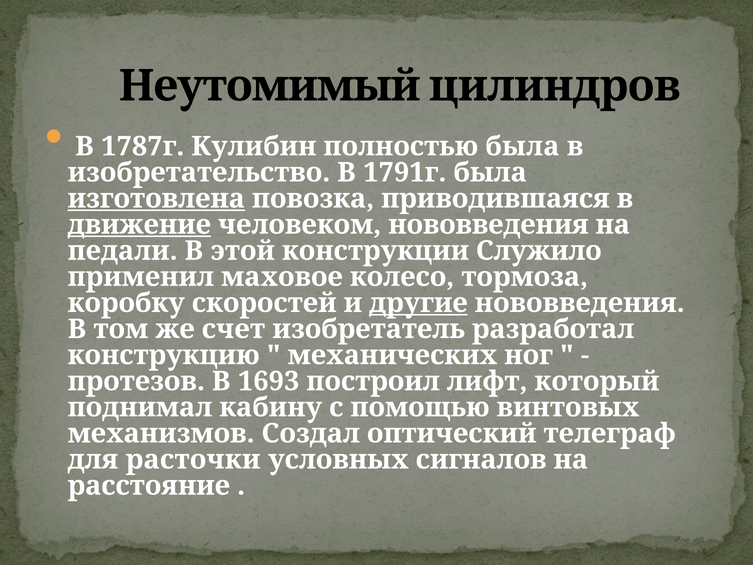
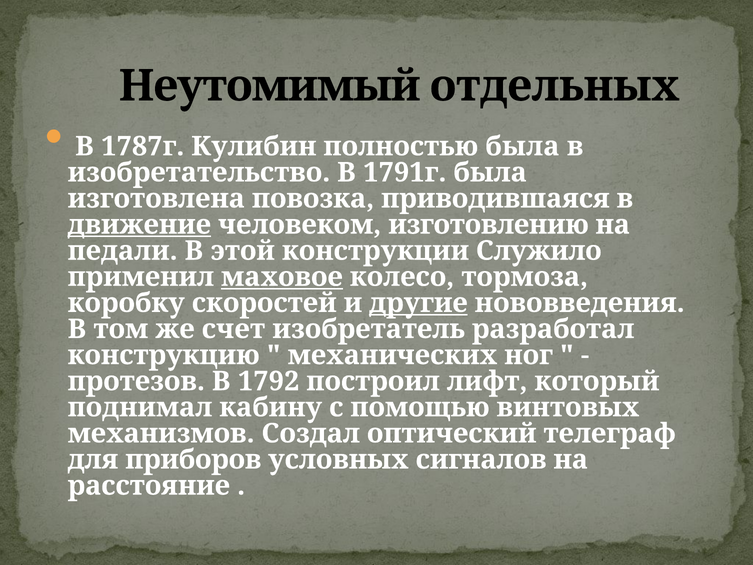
цилиндров: цилиндров -> отдельных
изготовлена underline: present -> none
человеком нововведения: нововведения -> изготовлению
маховое underline: none -> present
1693: 1693 -> 1792
расточки: расточки -> приборов
